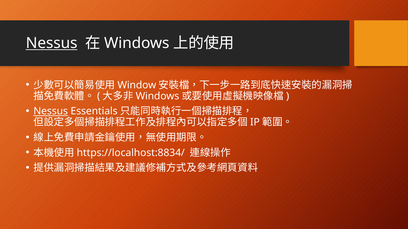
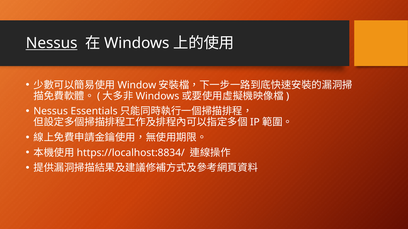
Nessus at (51, 111) underline: present -> none
